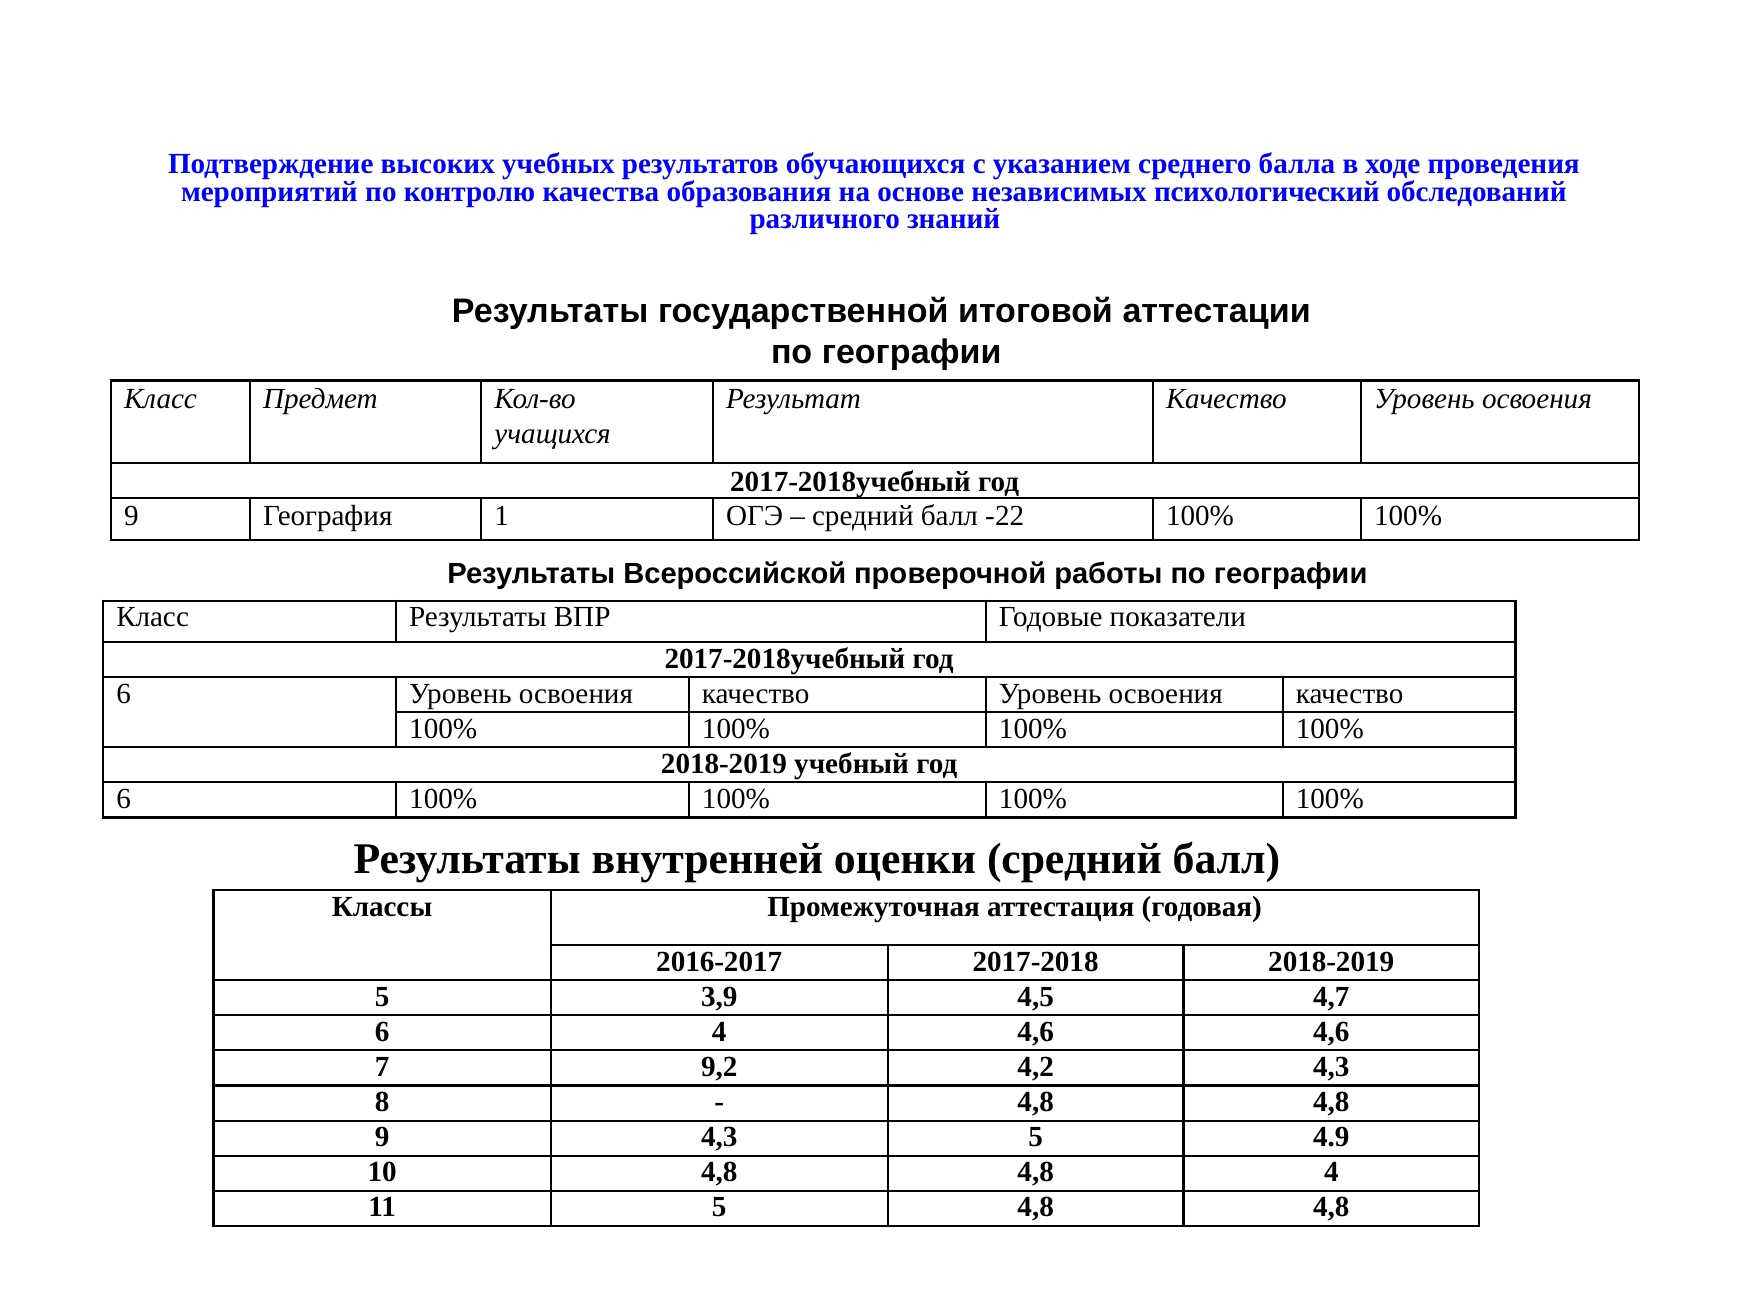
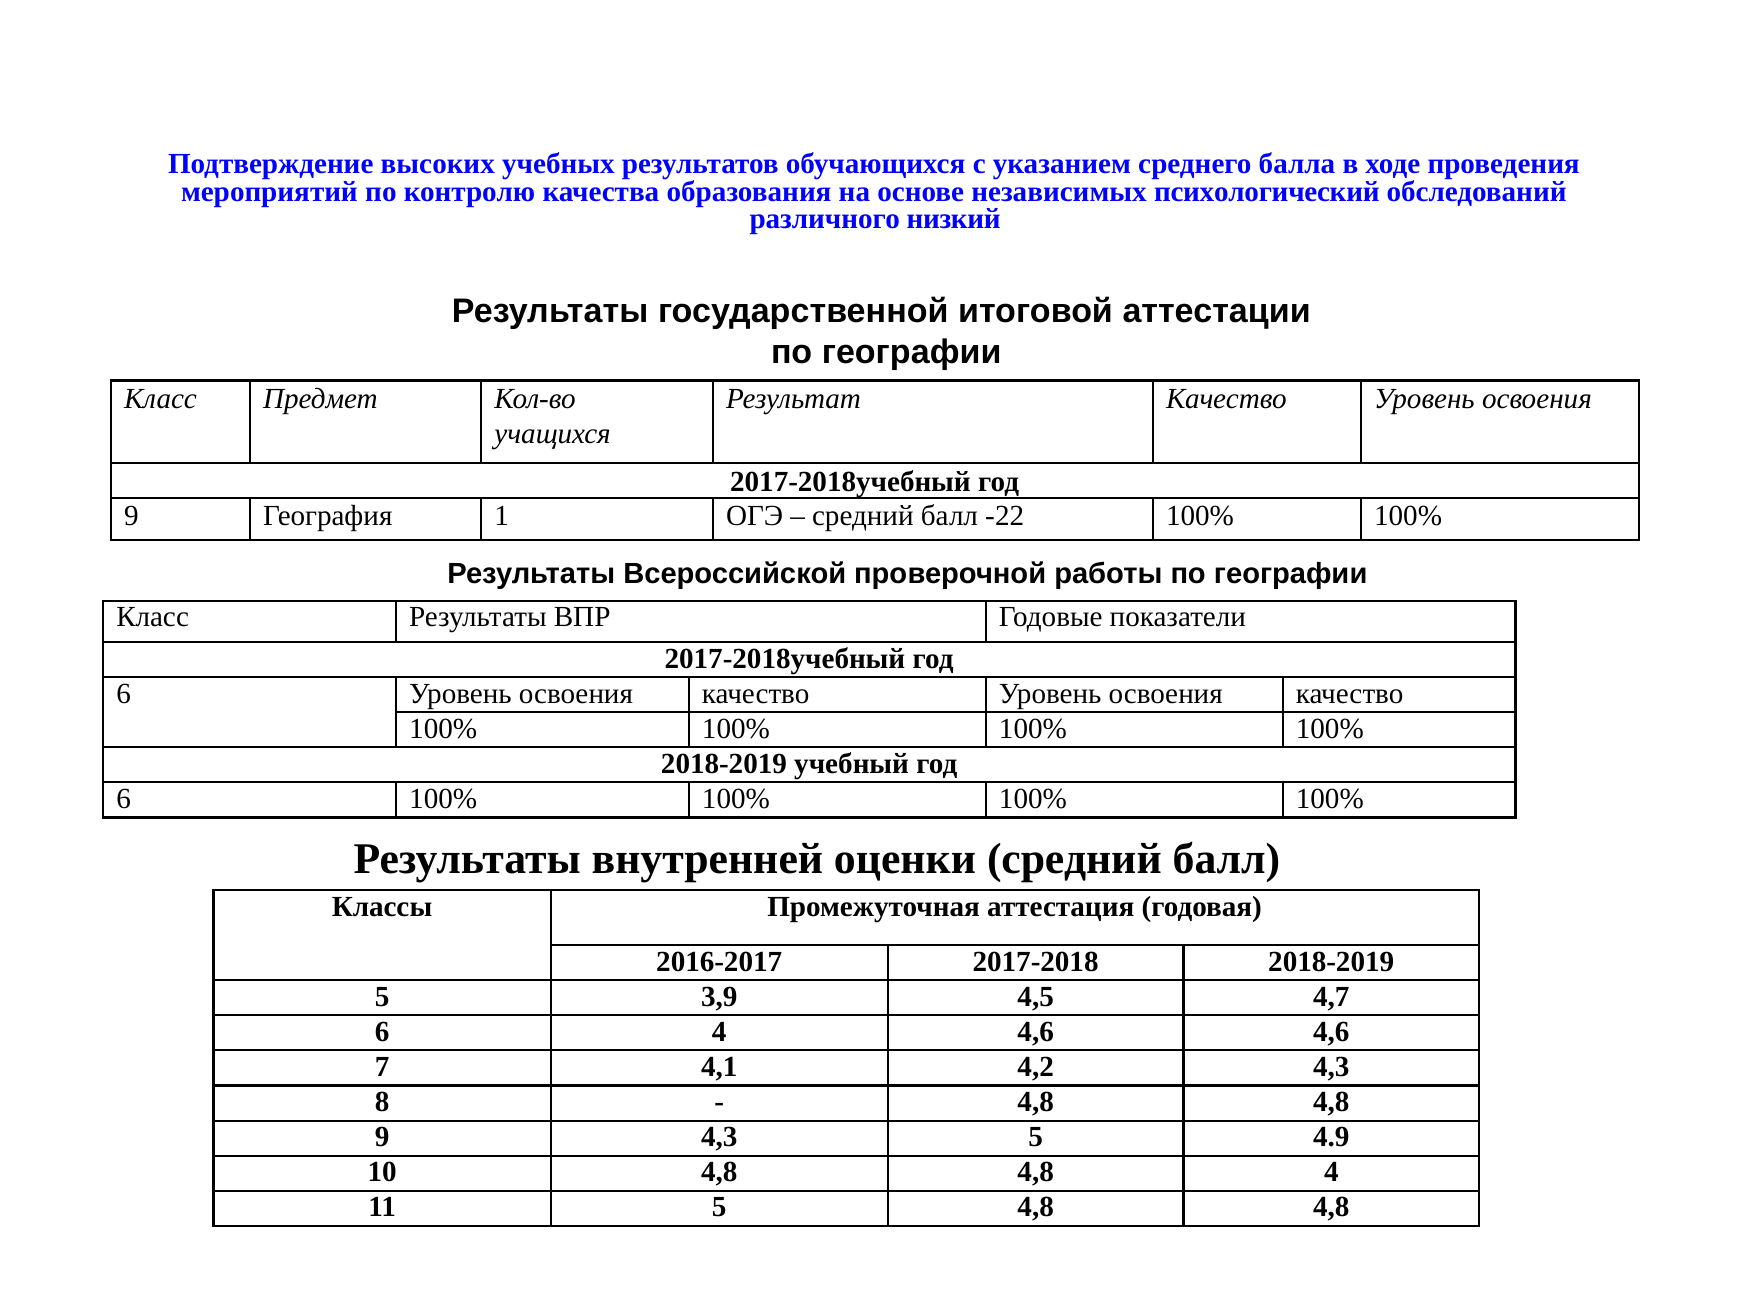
знаний: знаний -> низкий
9,2: 9,2 -> 4,1
